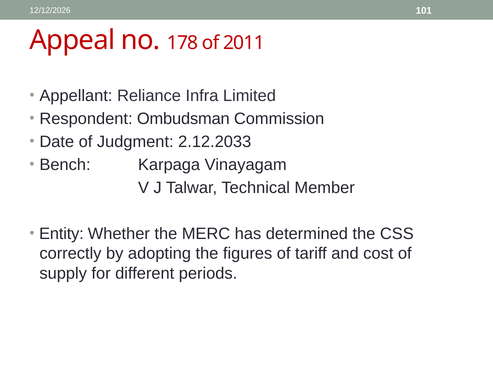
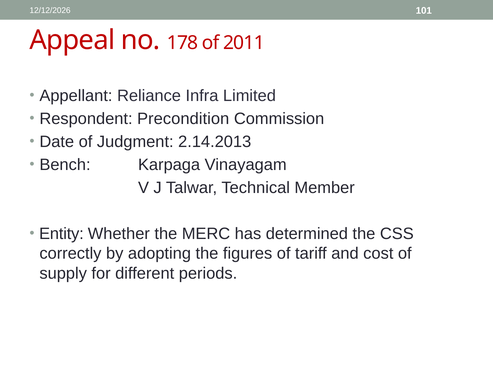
Ombudsman: Ombudsman -> Precondition
2.12.2033: 2.12.2033 -> 2.14.2013
